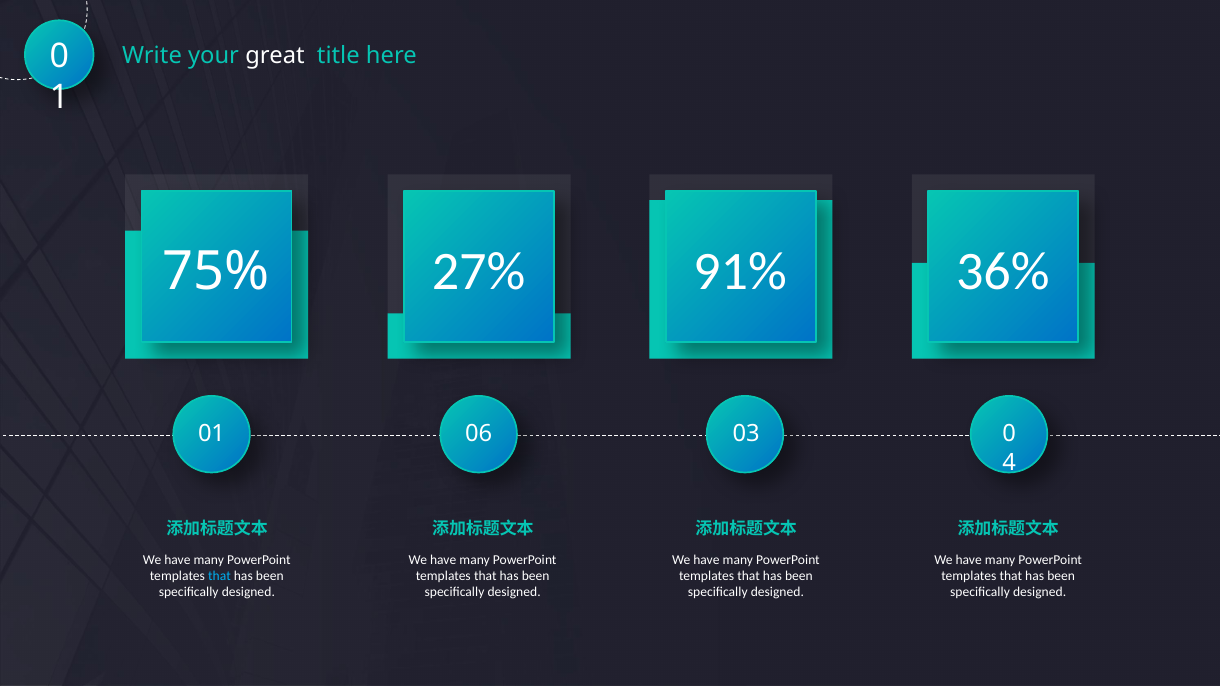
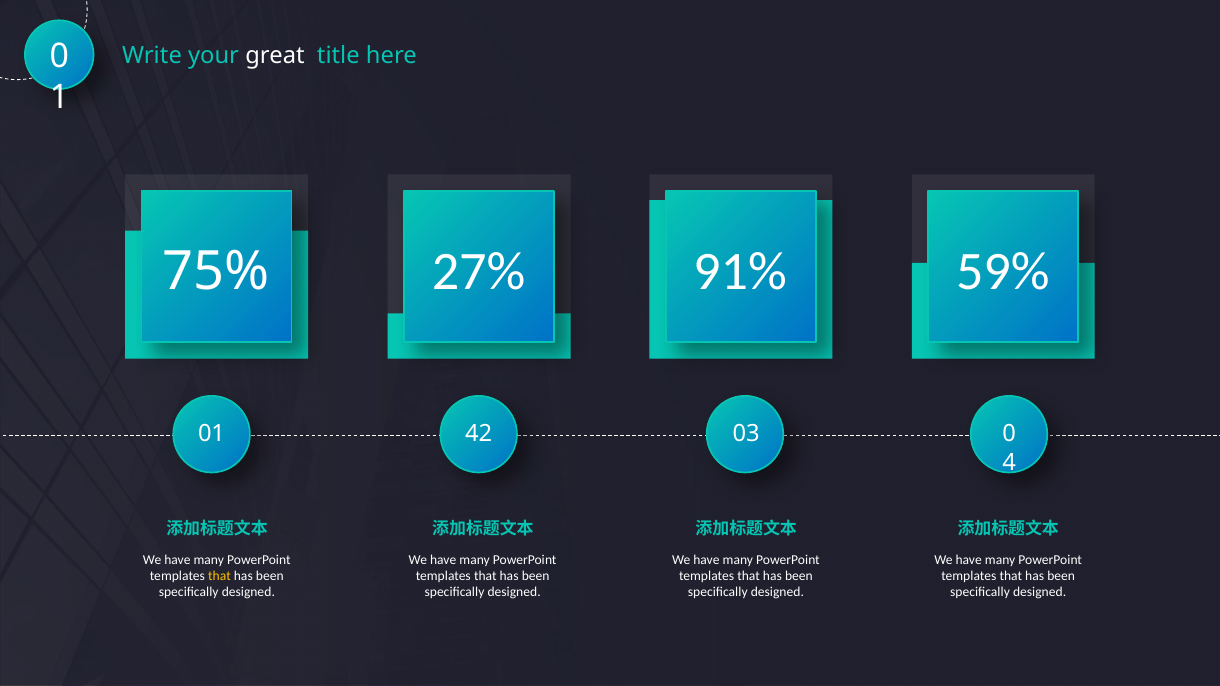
36%: 36% -> 59%
06: 06 -> 42
that at (220, 576) colour: light blue -> yellow
